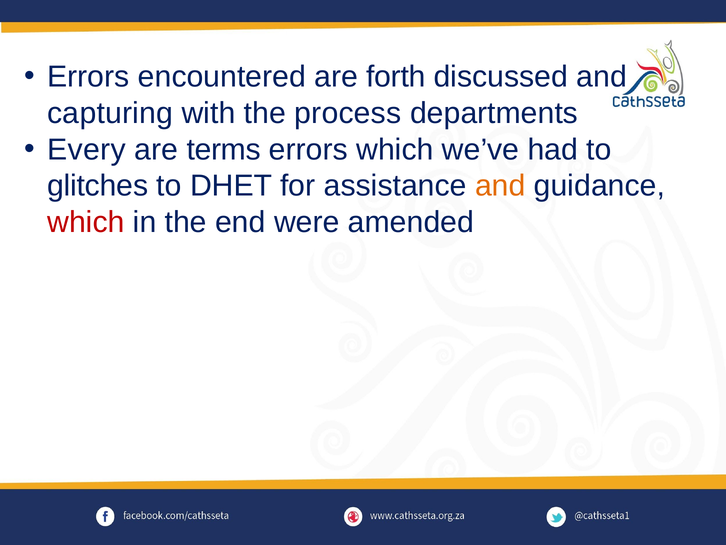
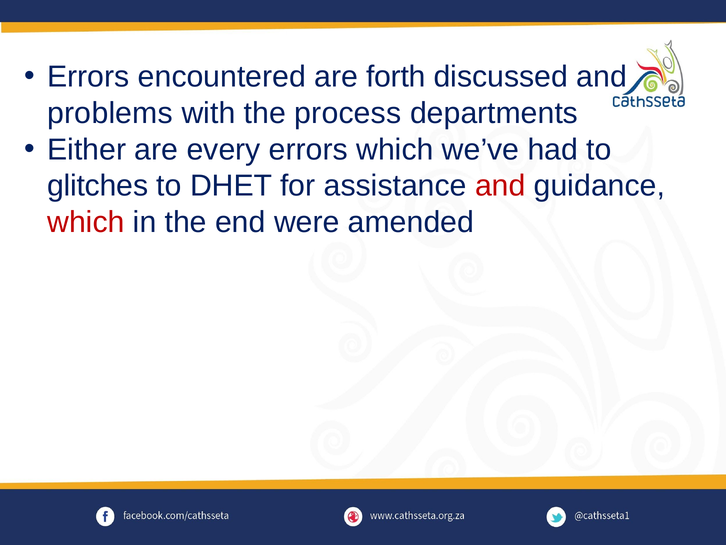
capturing: capturing -> problems
Every: Every -> Either
terms: terms -> every
and at (500, 186) colour: orange -> red
